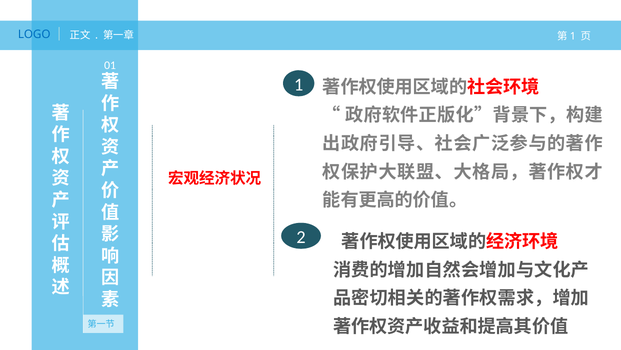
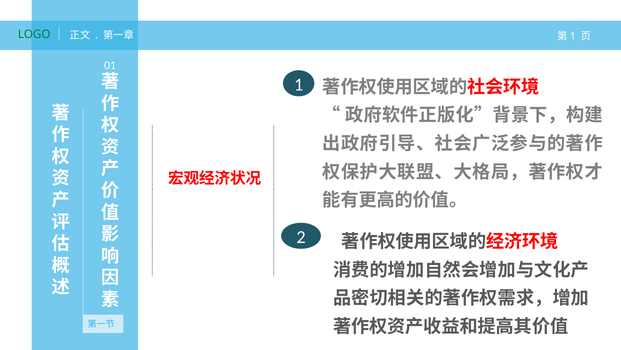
LOGO colour: blue -> green
